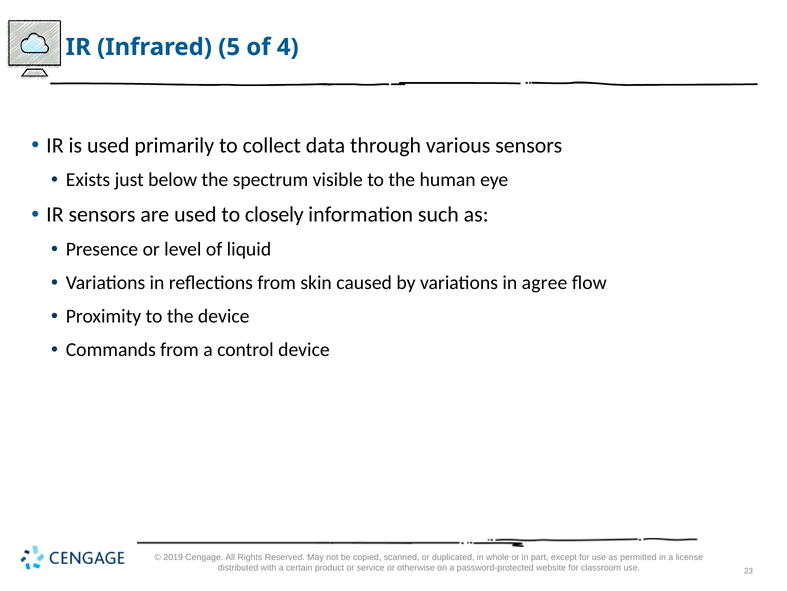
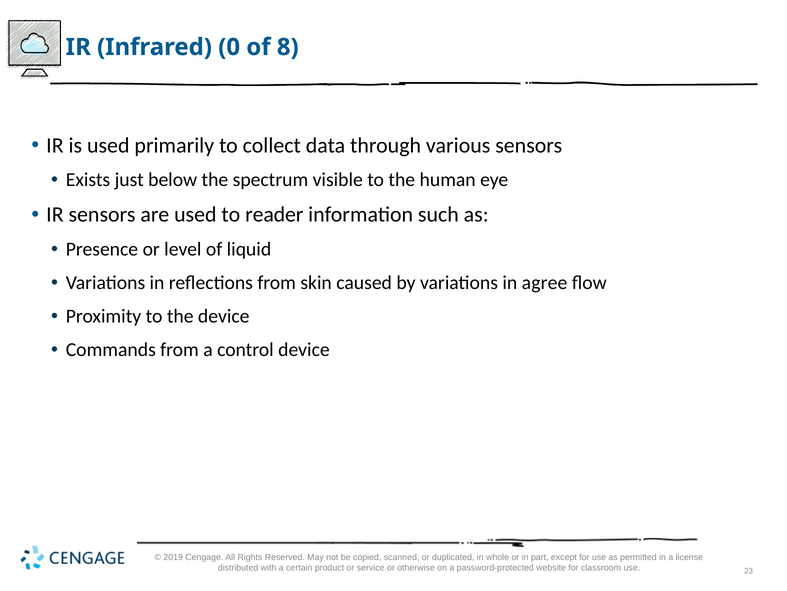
5: 5 -> 0
4: 4 -> 8
closely: closely -> reader
